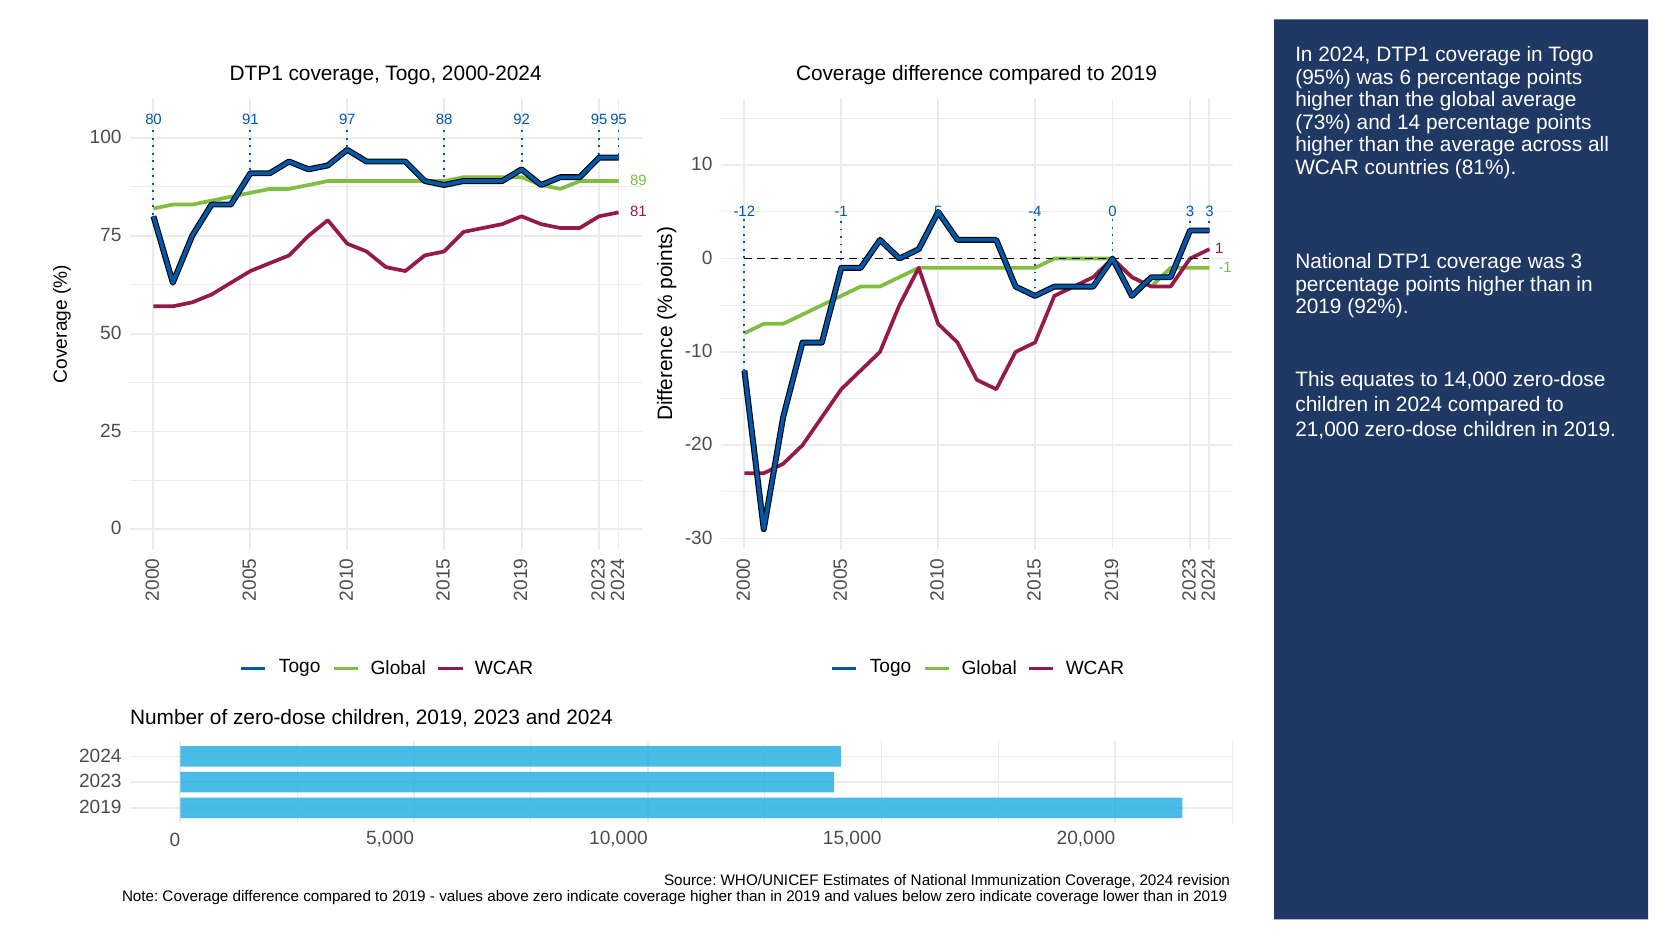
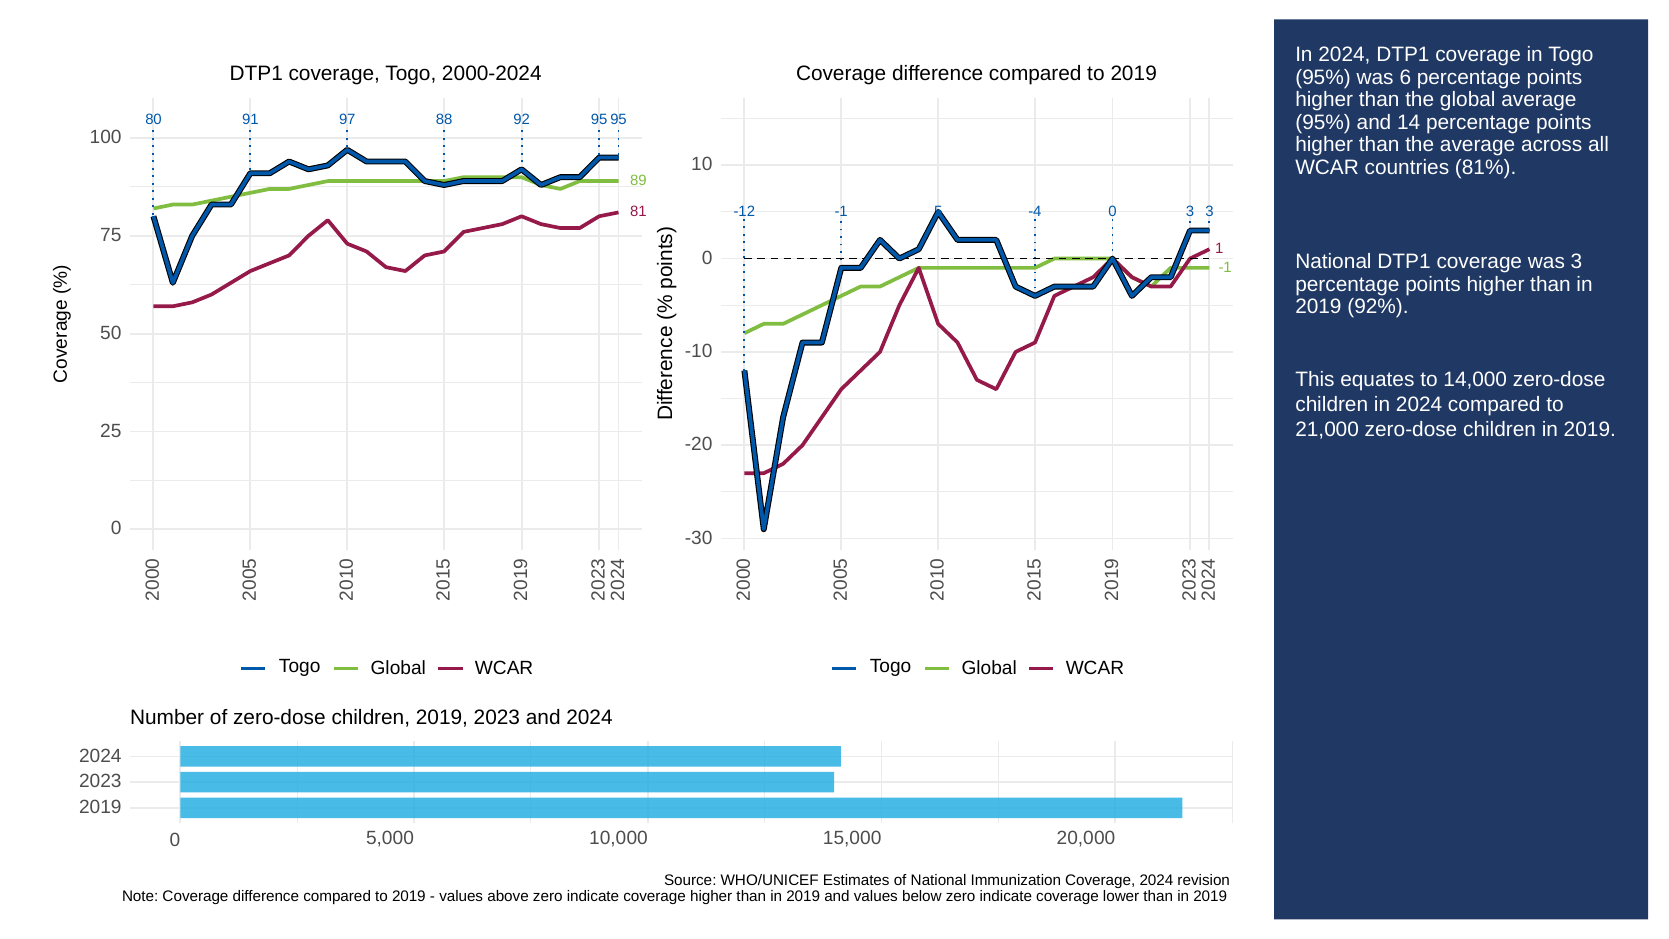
73% at (1323, 122): 73% -> 95%
